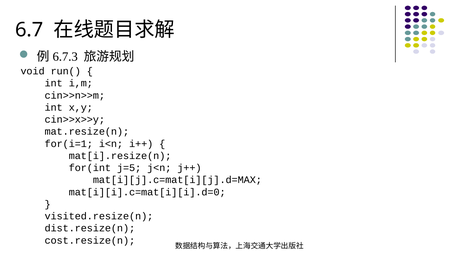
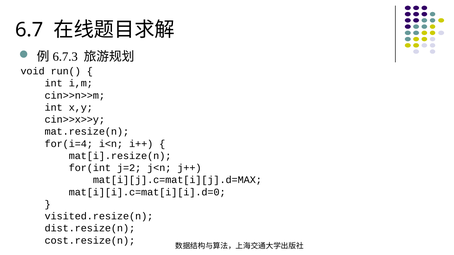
for(i=1: for(i=1 -> for(i=4
j=5: j=5 -> j=2
